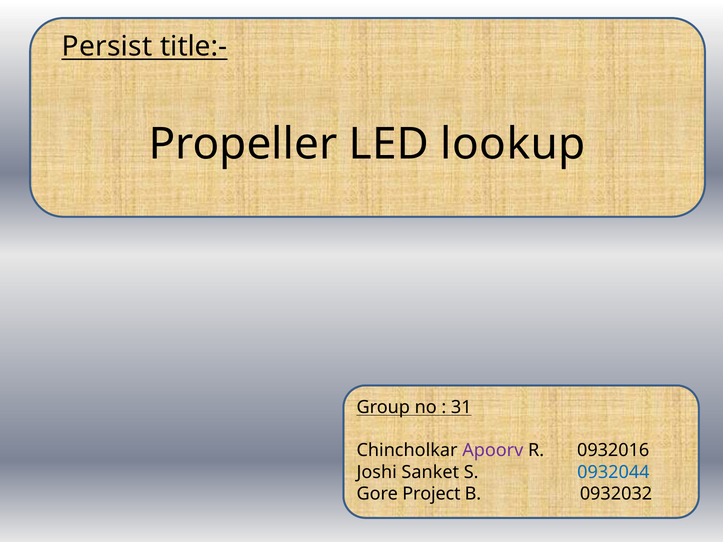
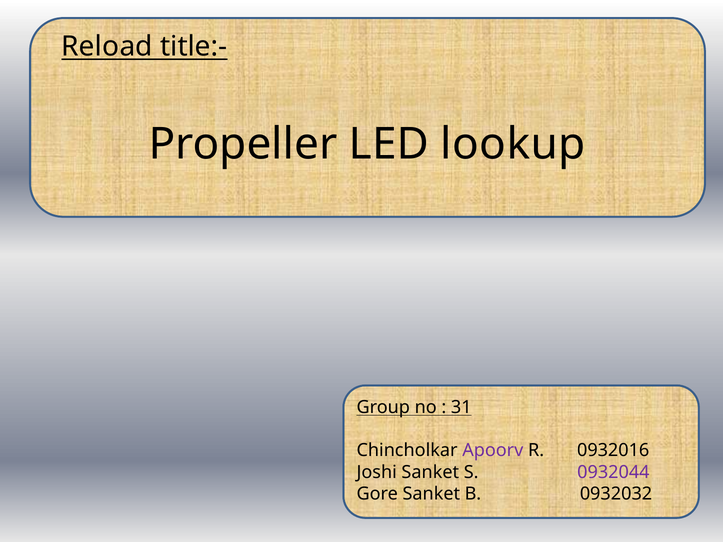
Persist: Persist -> Reload
0932044 colour: blue -> purple
Gore Project: Project -> Sanket
